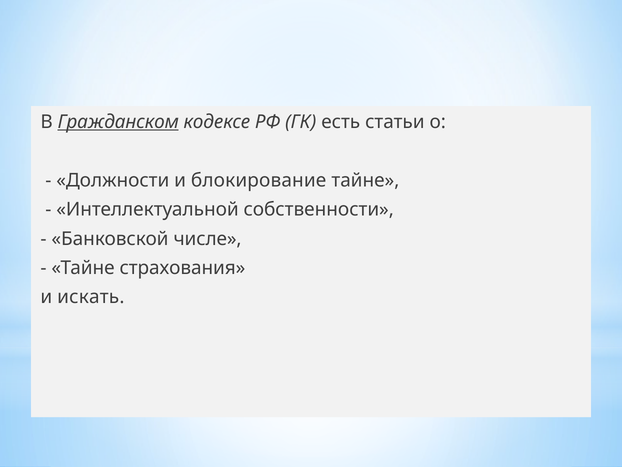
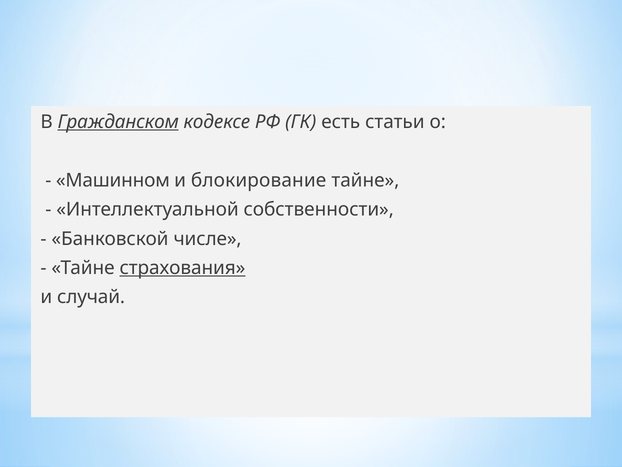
Должности: Должности -> Машинном
страхования underline: none -> present
искать: искать -> случай
